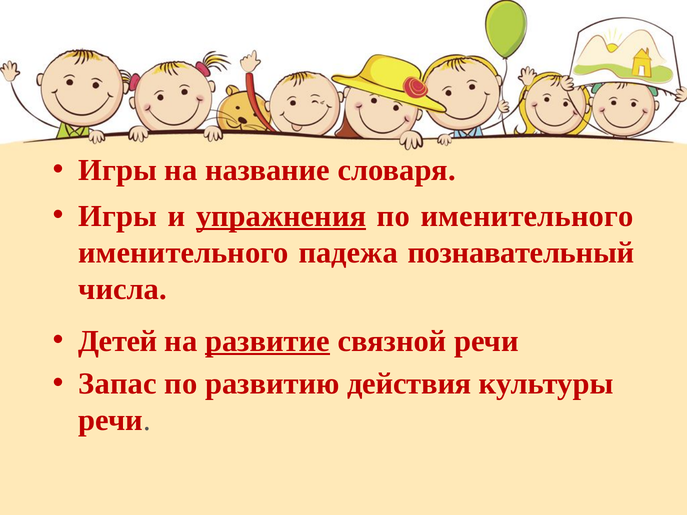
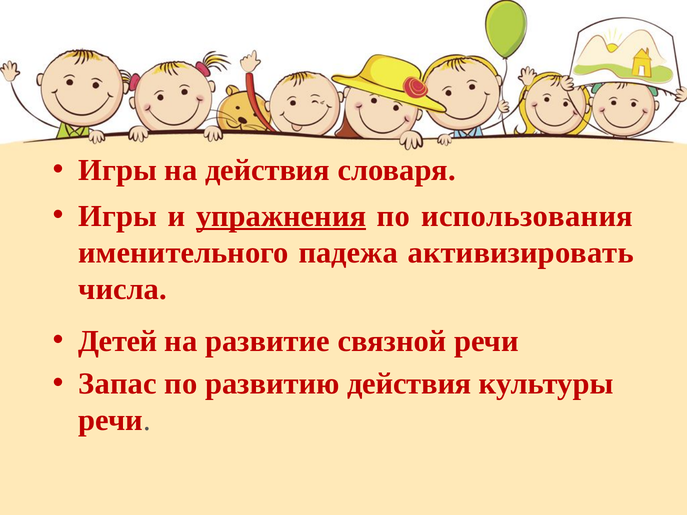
на название: название -> действия
по именительного: именительного -> использования
познавательный: познавательный -> активизировать
развитие underline: present -> none
